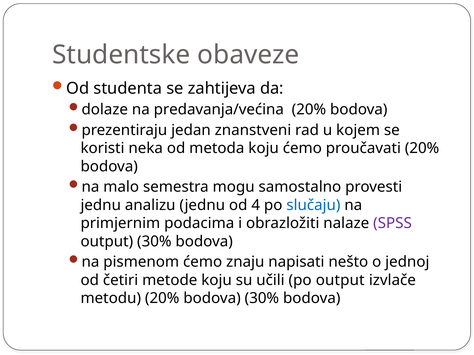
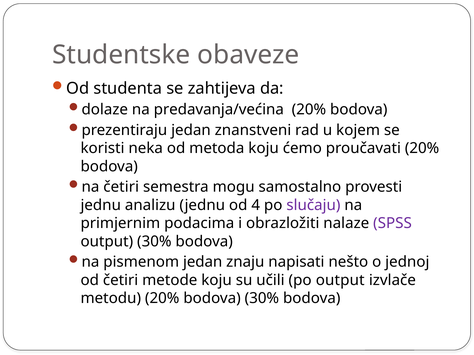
na malo: malo -> četiri
slučaju colour: blue -> purple
pismenom ćemo: ćemo -> jedan
